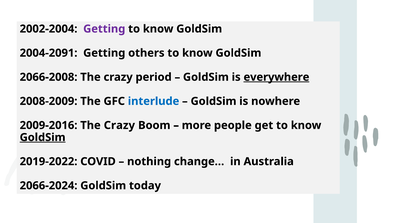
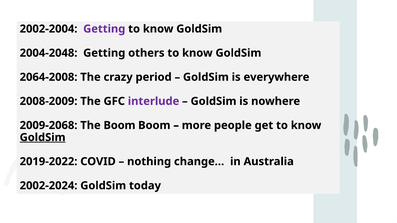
2004-2091: 2004-2091 -> 2004-2048
2066-2008: 2066-2008 -> 2064-2008
everywhere underline: present -> none
interlude colour: blue -> purple
2009-2016: 2009-2016 -> 2009-2068
Crazy at (119, 125): Crazy -> Boom
2066-2024: 2066-2024 -> 2002-2024
